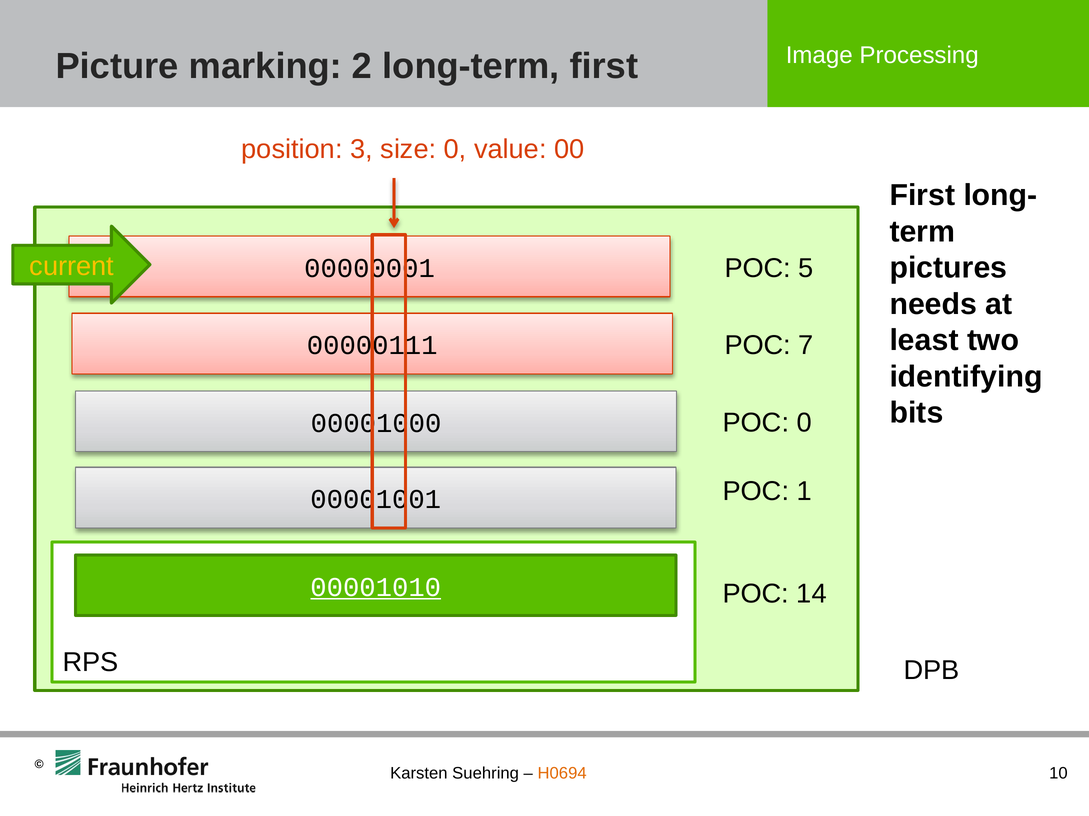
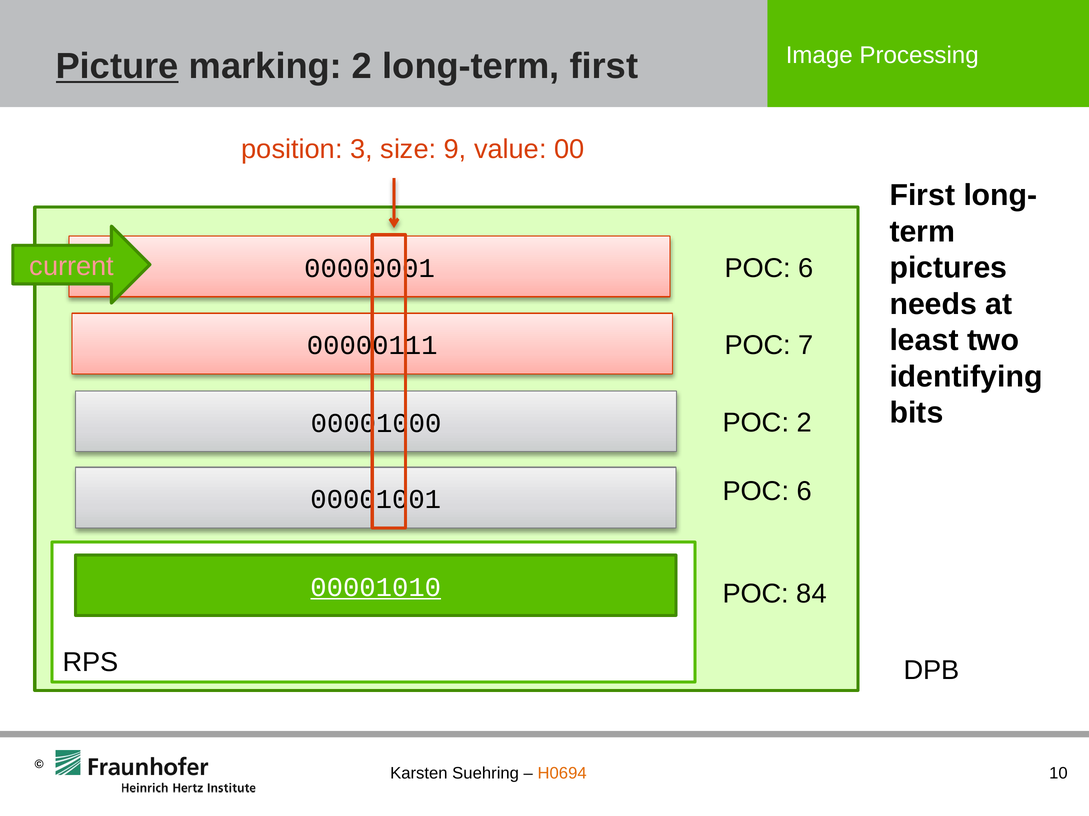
Picture underline: none -> present
size 0: 0 -> 9
current colour: yellow -> pink
5 at (806, 268): 5 -> 6
POC 0: 0 -> 2
1 at (804, 492): 1 -> 6
14: 14 -> 84
